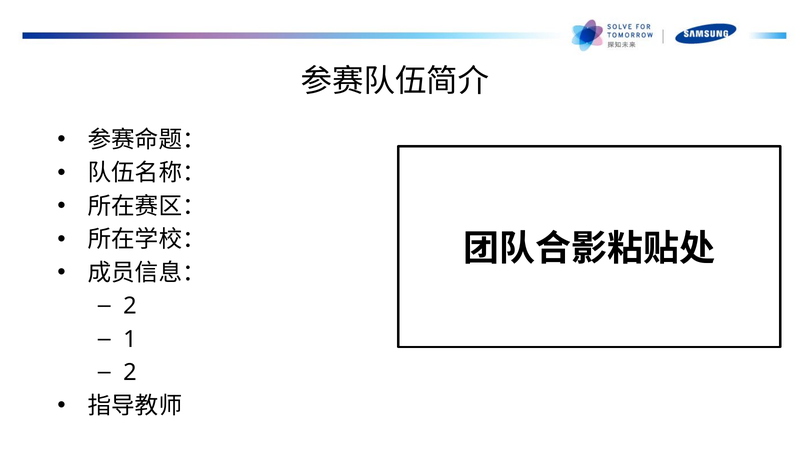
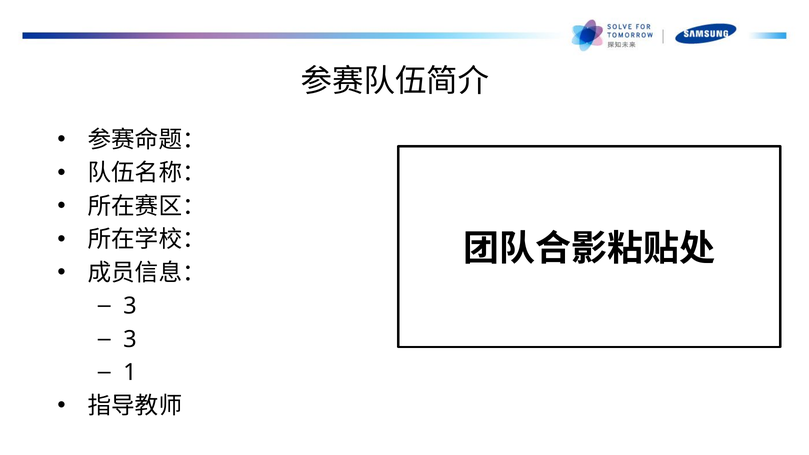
2 at (130, 306): 2 -> 3
1 at (130, 339): 1 -> 3
2 at (130, 373): 2 -> 1
